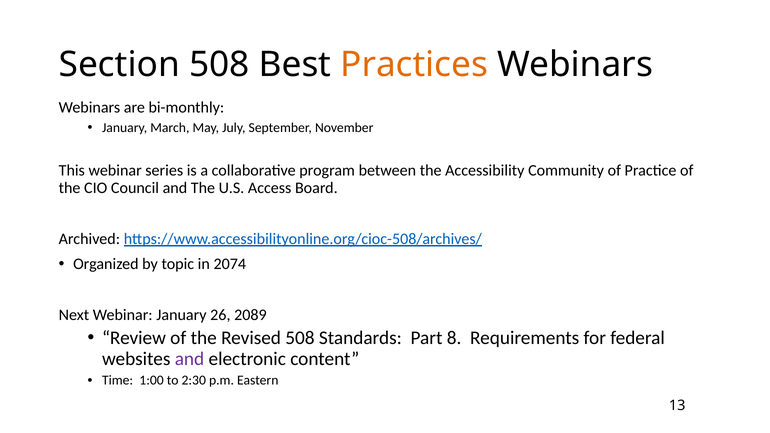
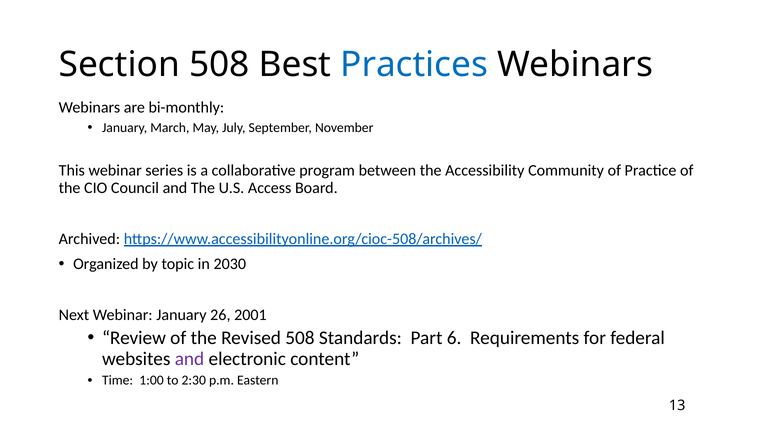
Practices colour: orange -> blue
2074: 2074 -> 2030
2089: 2089 -> 2001
8: 8 -> 6
